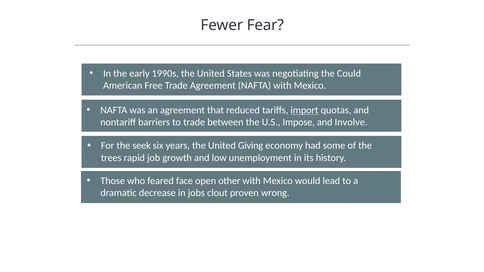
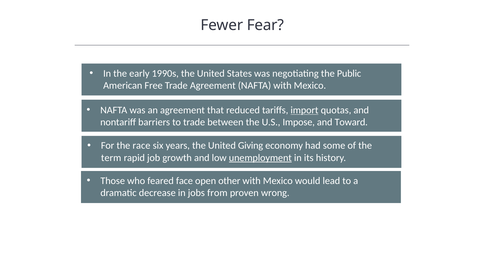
Could: Could -> Public
Involve: Involve -> Toward
seek: seek -> race
trees: trees -> term
unemployment underline: none -> present
clout: clout -> from
